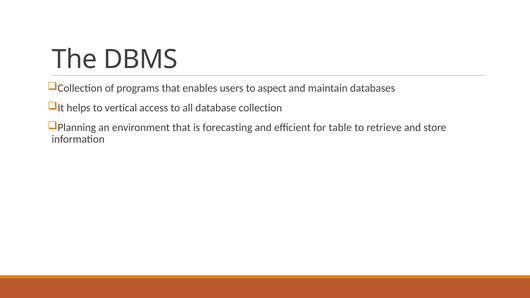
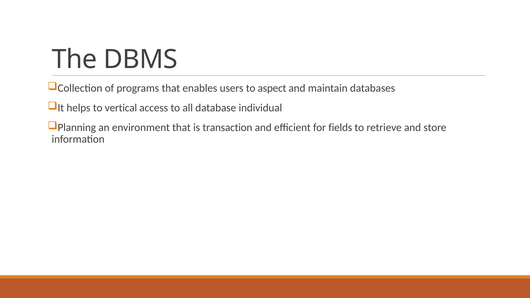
database collection: collection -> individual
forecasting: forecasting -> transaction
table: table -> fields
